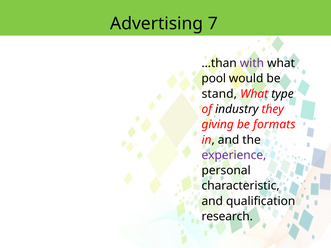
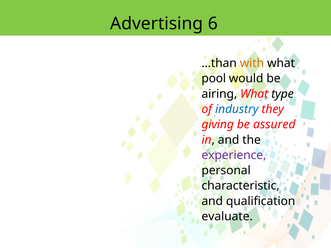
7: 7 -> 6
with colour: purple -> orange
stand: stand -> airing
industry colour: black -> blue
formats: formats -> assured
research: research -> evaluate
